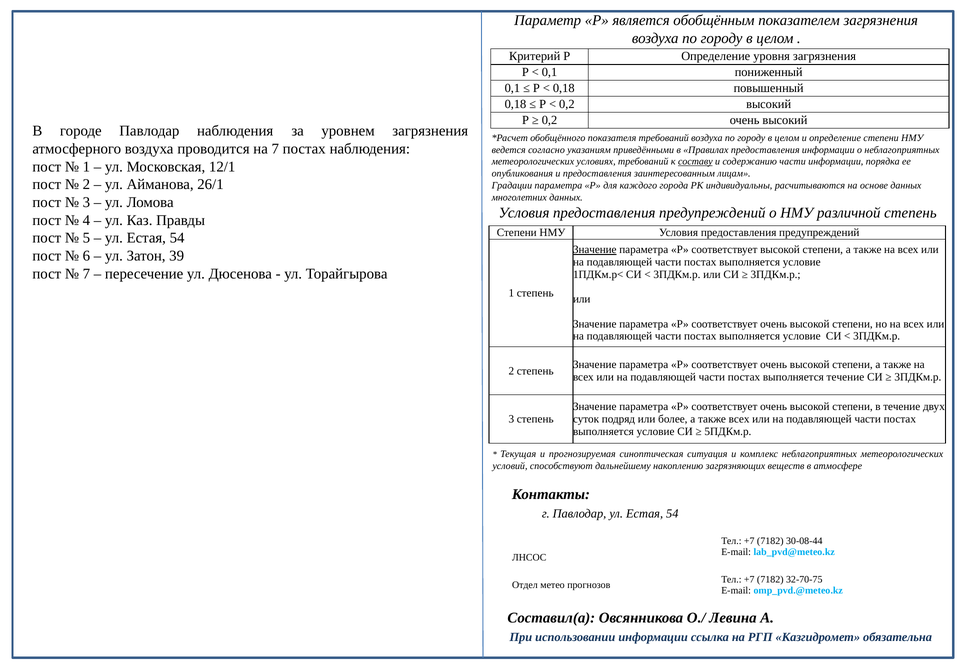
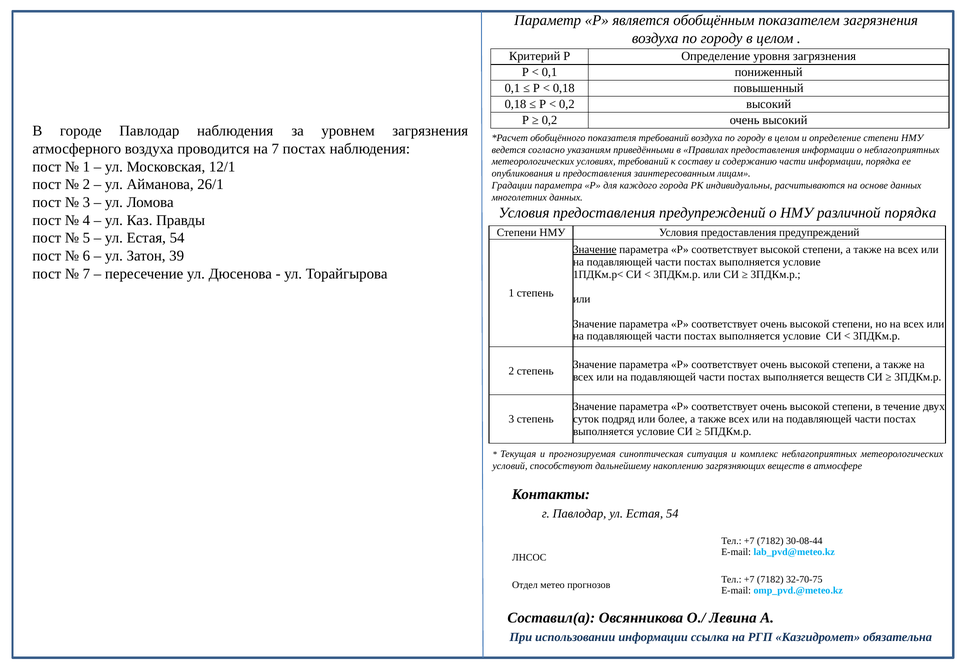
составу underline: present -> none
различной степень: степень -> порядка
выполняется течение: течение -> веществ
